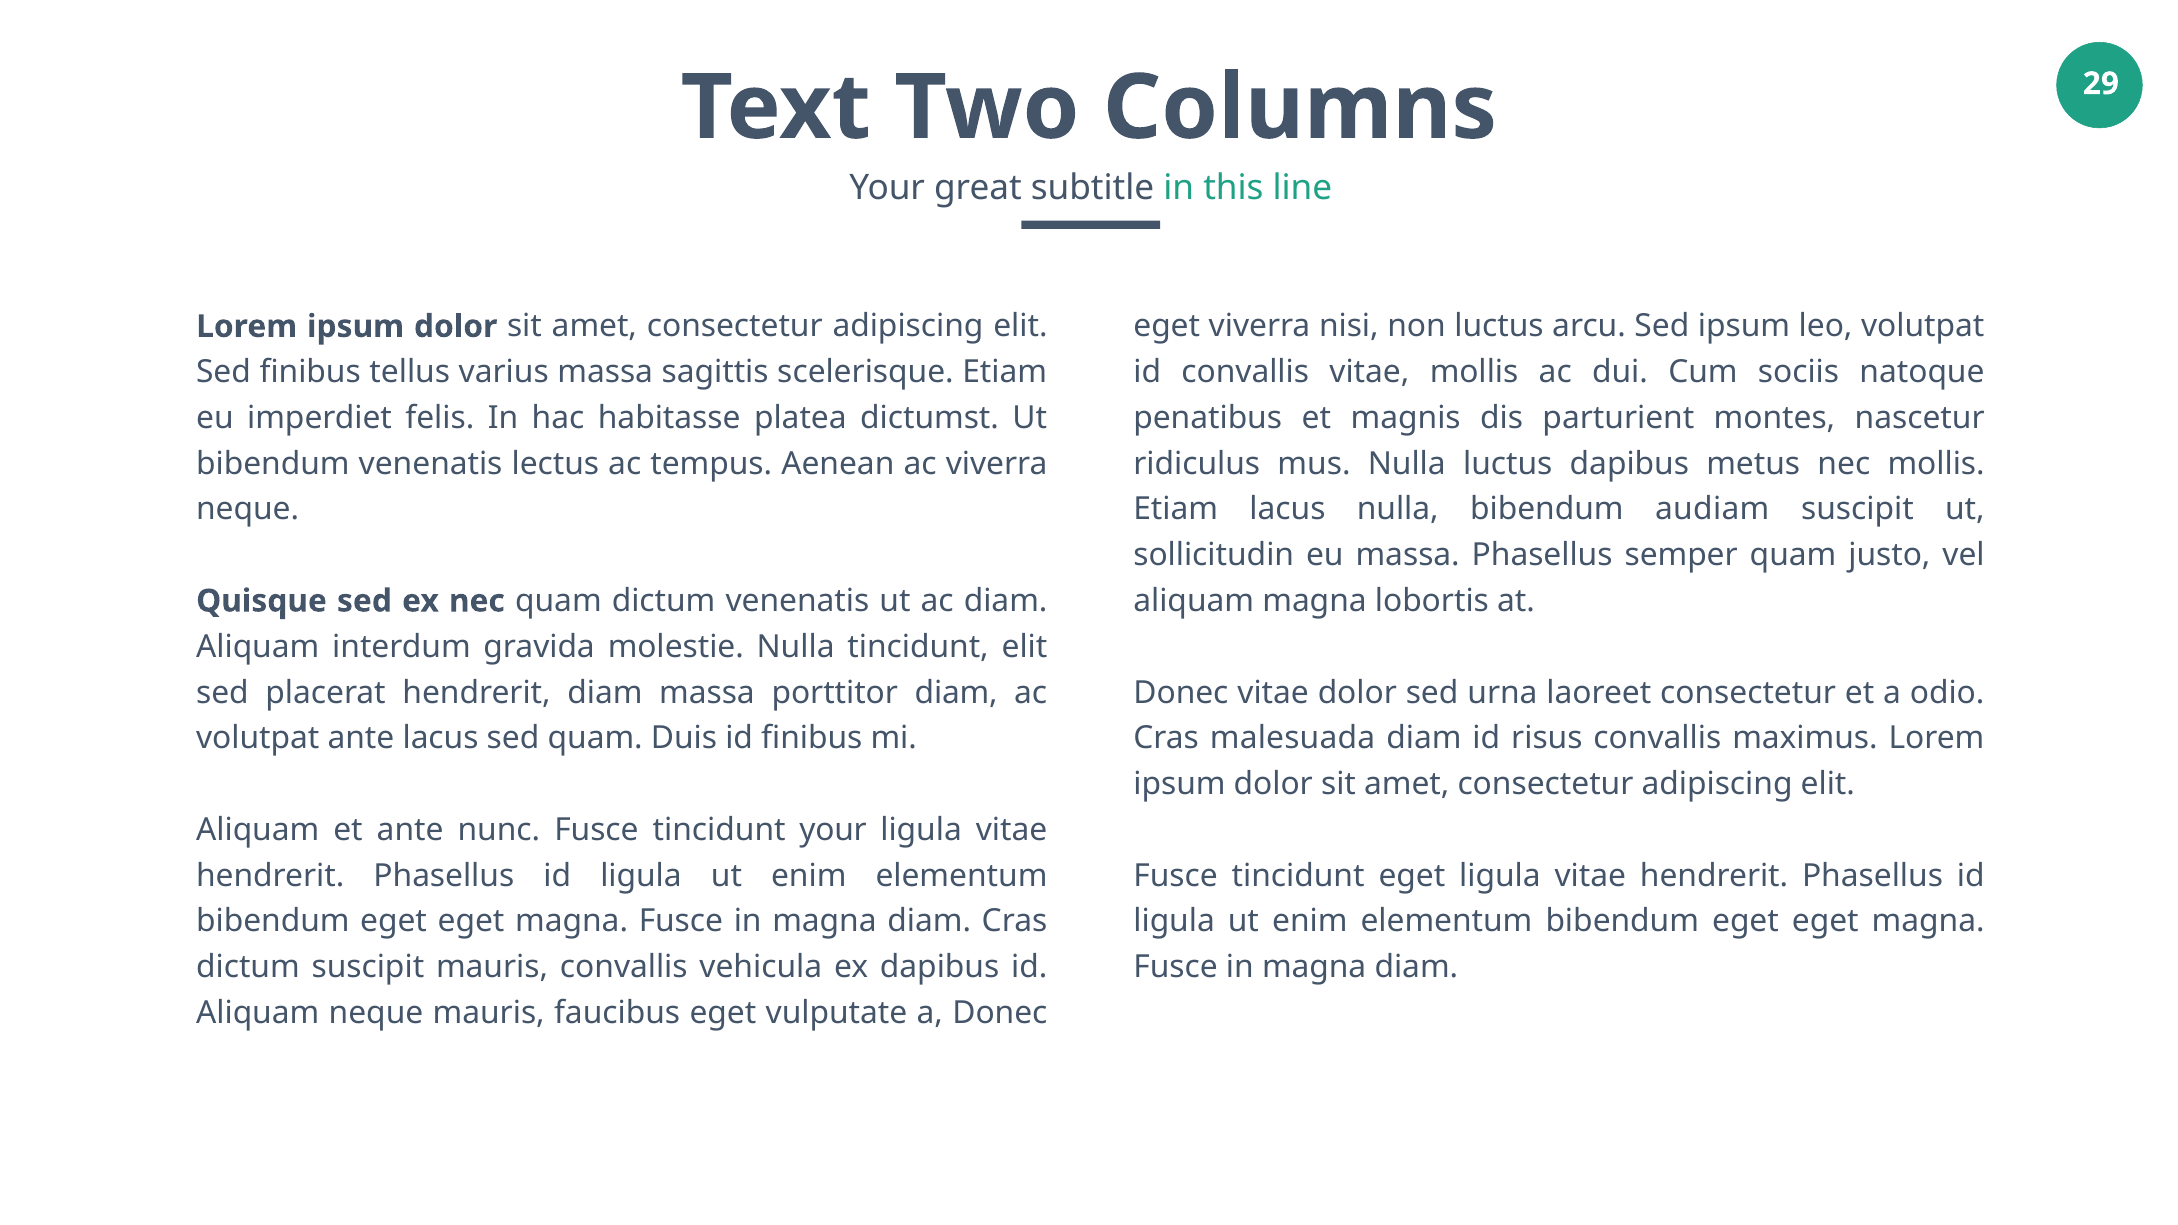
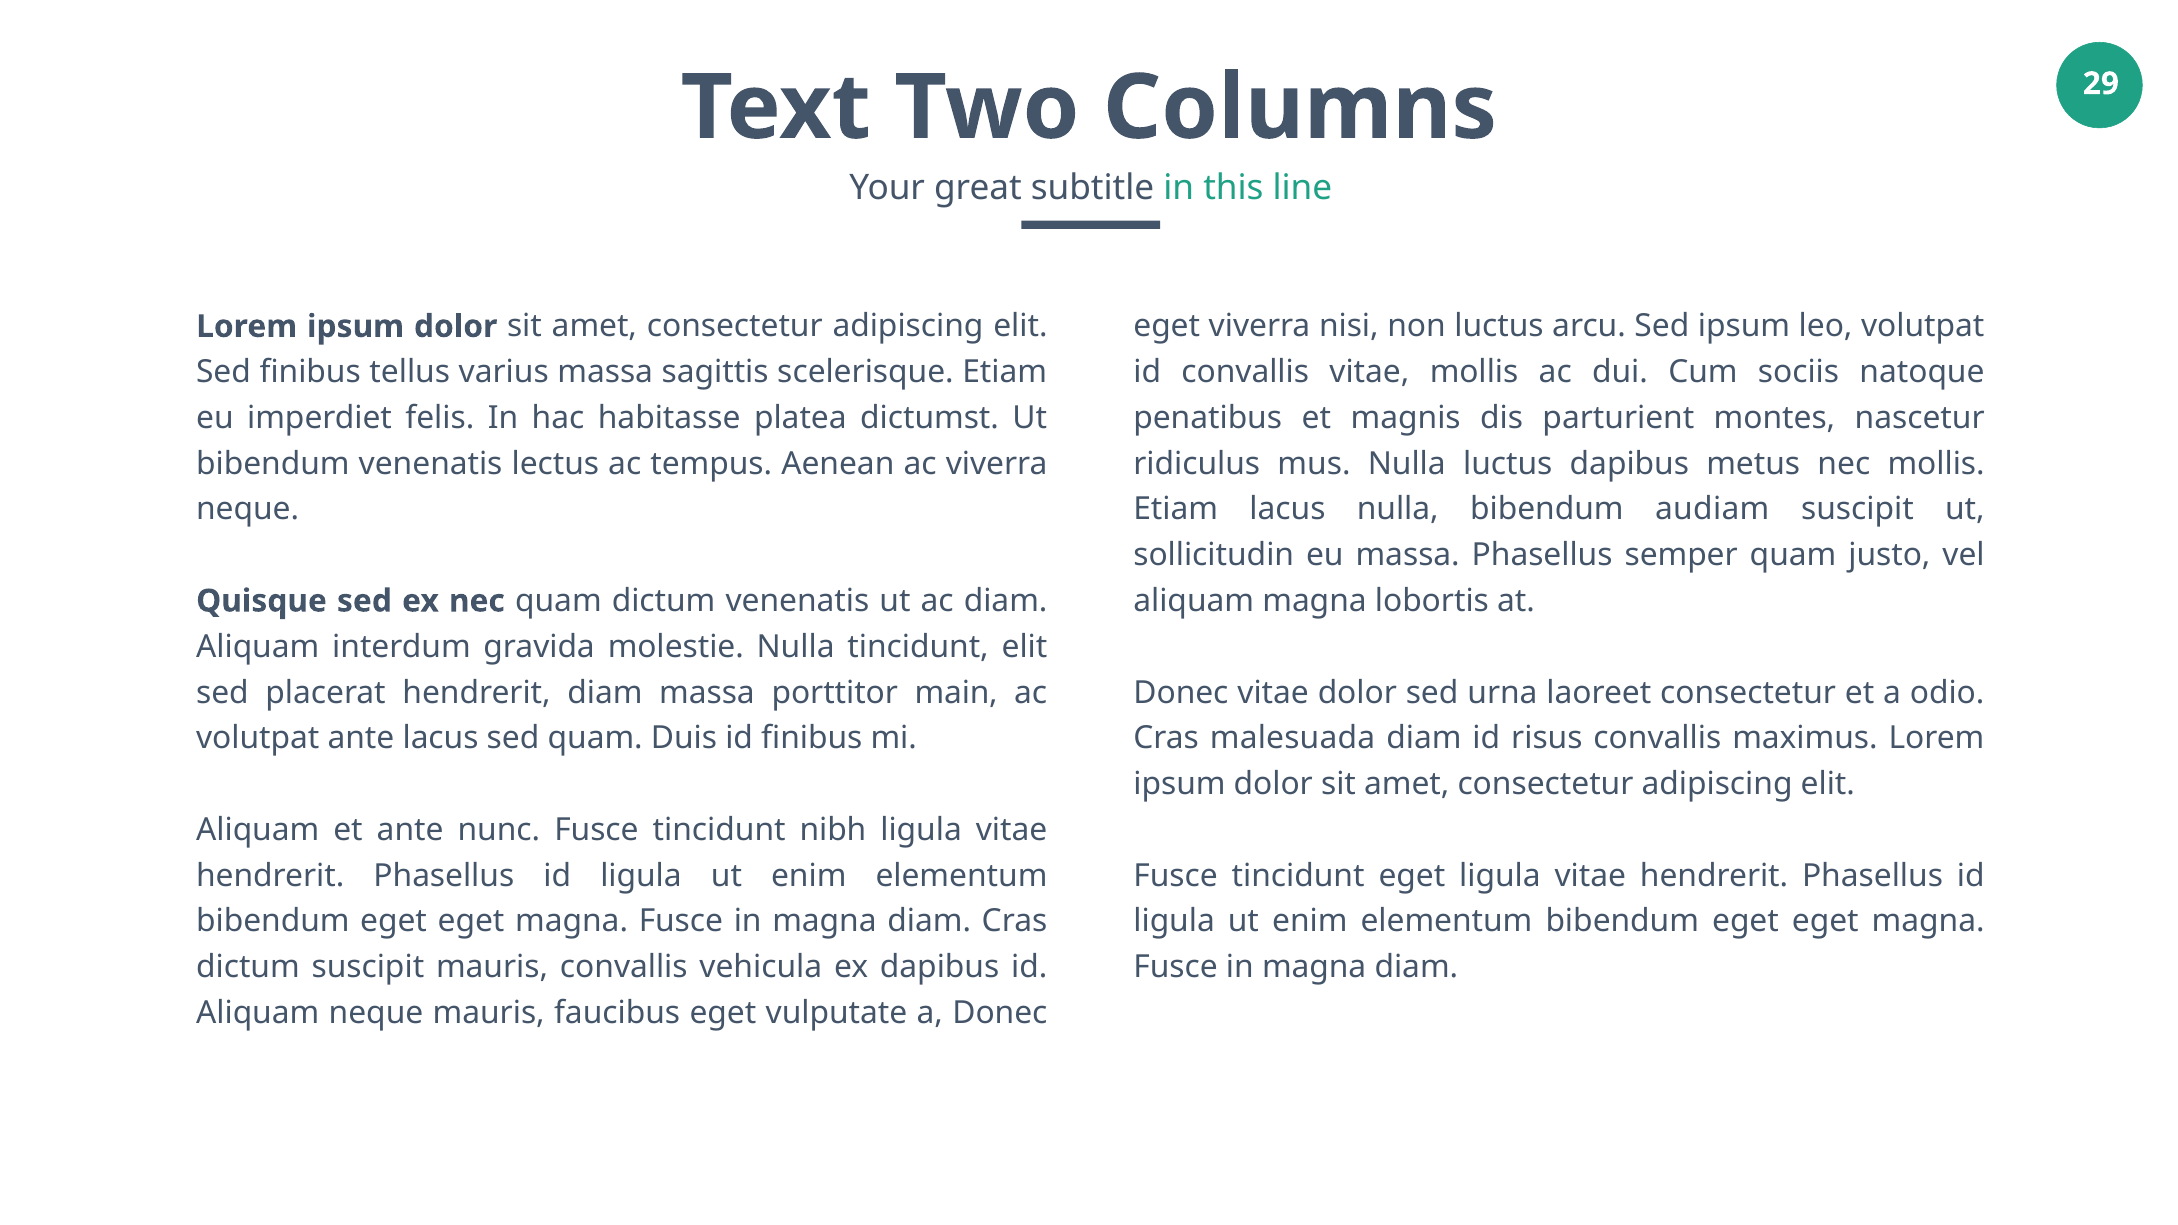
porttitor diam: diam -> main
tincidunt your: your -> nibh
